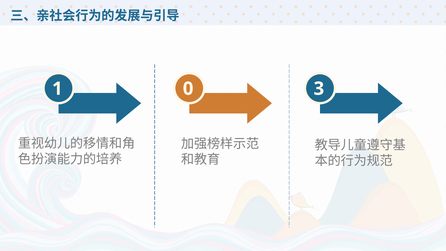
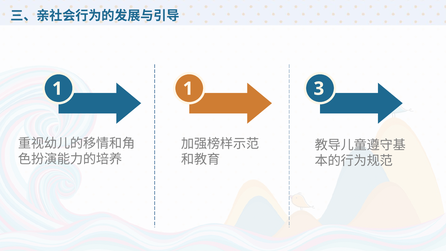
1 0: 0 -> 1
